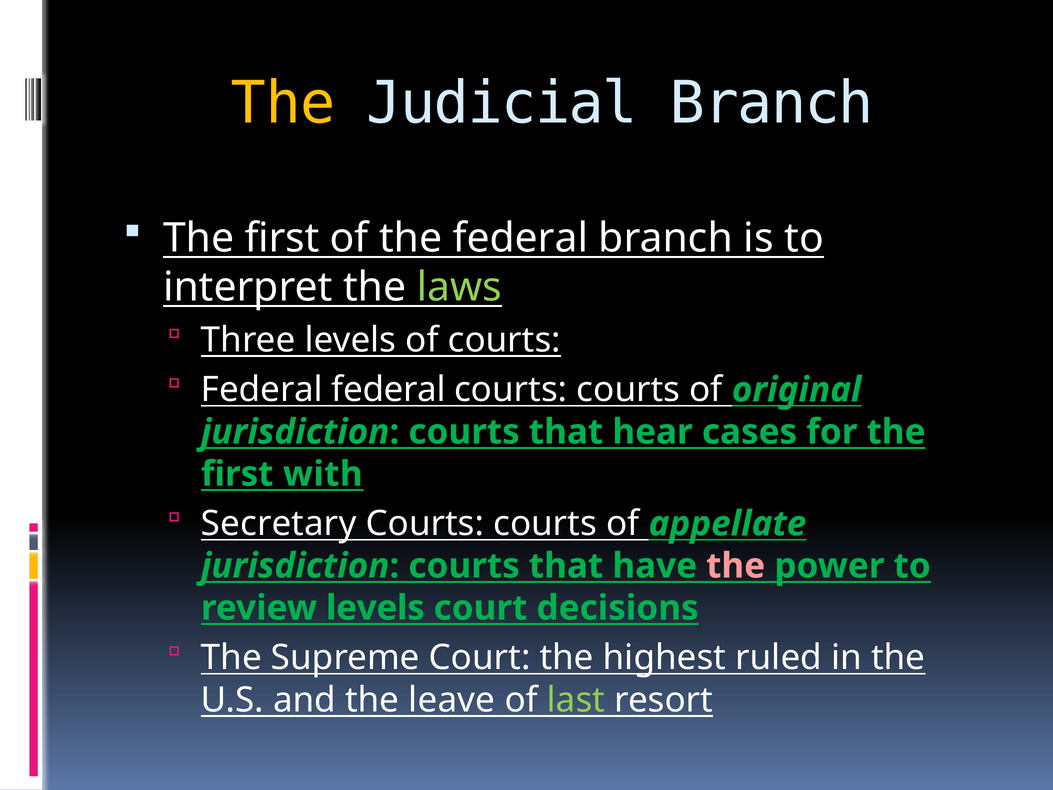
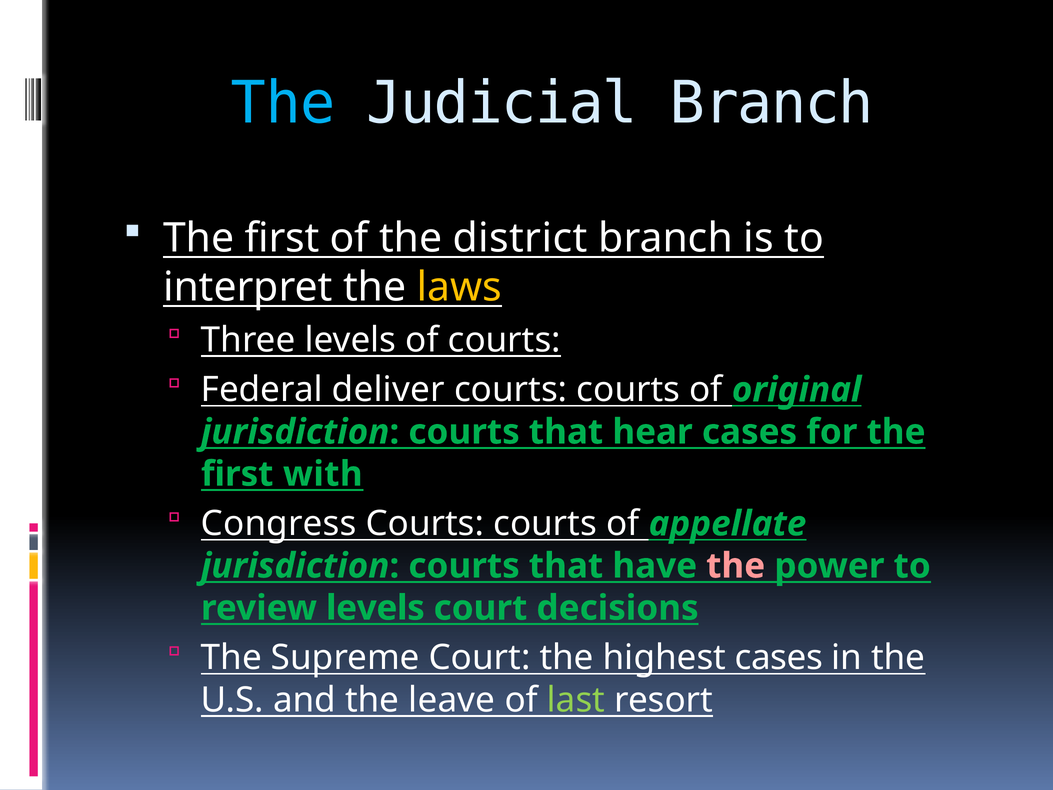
The at (283, 103) colour: yellow -> light blue
the federal: federal -> district
laws colour: light green -> yellow
Federal federal: federal -> deliver
Secretary: Secretary -> Congress
highest ruled: ruled -> cases
